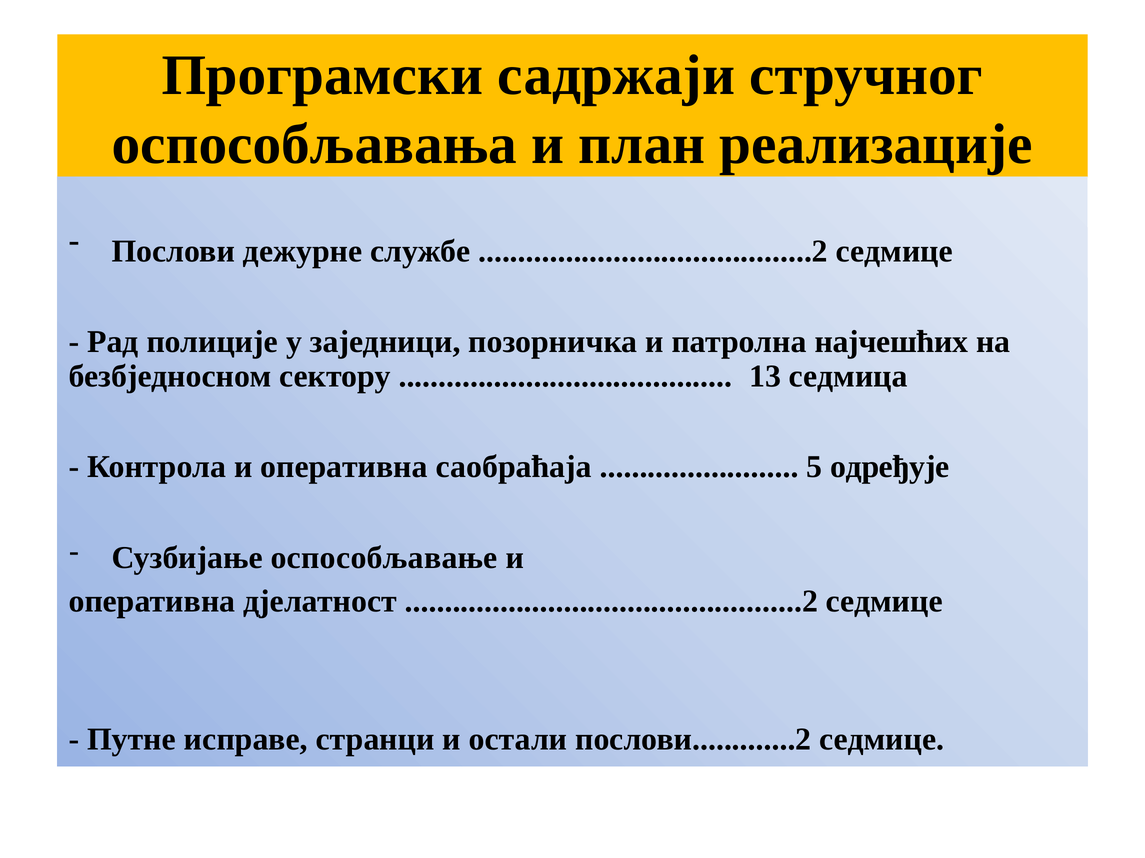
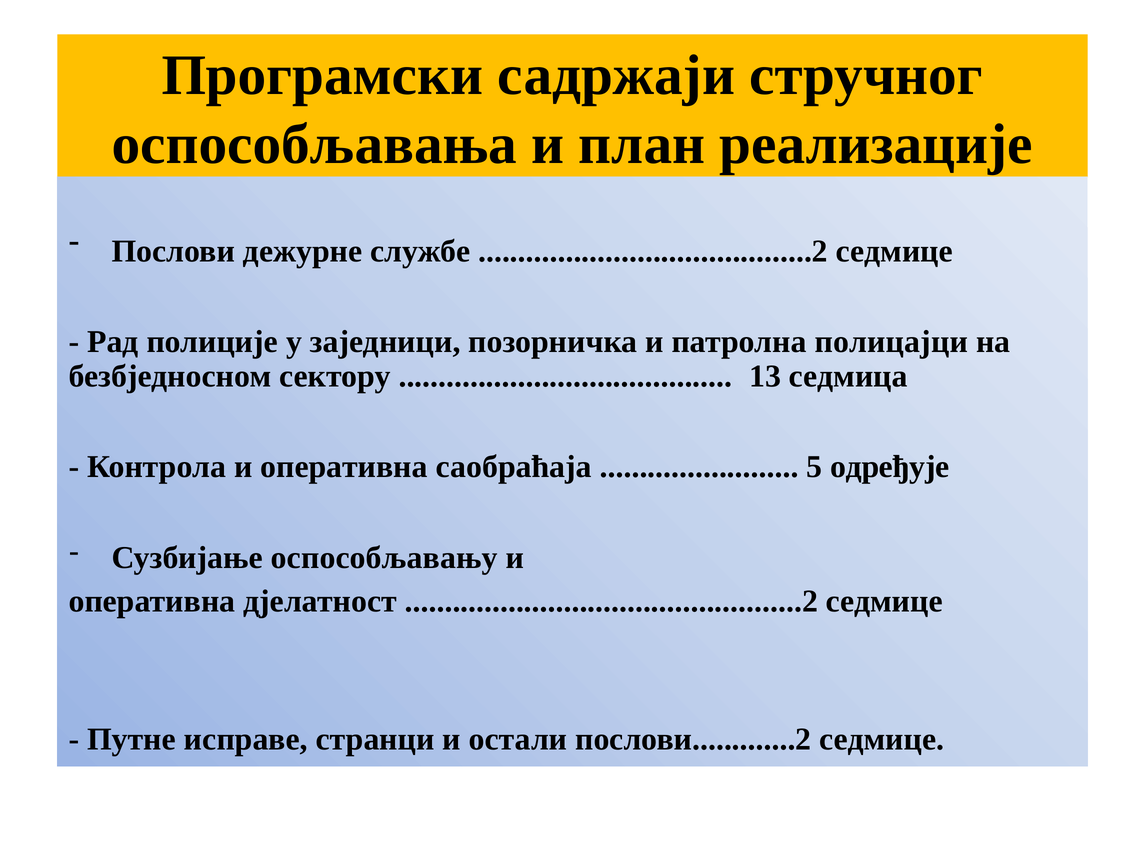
најчешћих: најчешћих -> полицајци
оспособљавање: оспособљавање -> оспособљавању
